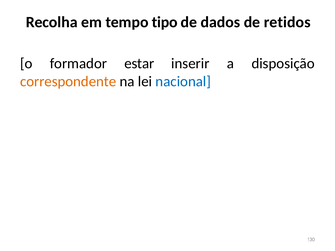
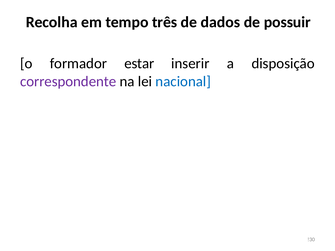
tipo: tipo -> três
retidos: retidos -> possuir
correspondente colour: orange -> purple
